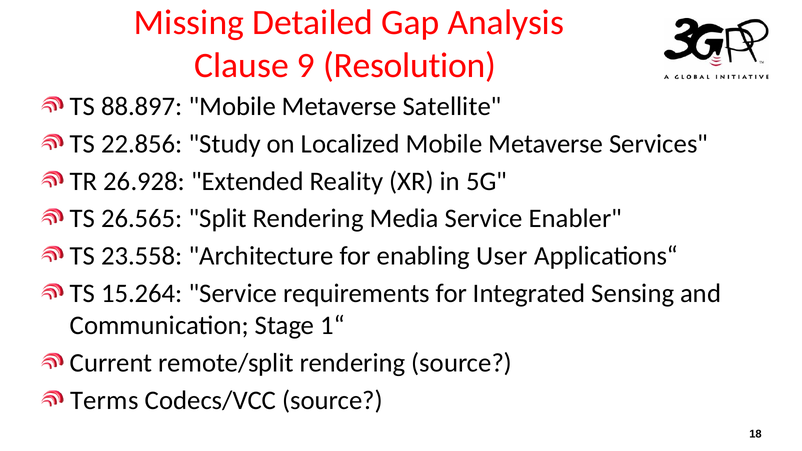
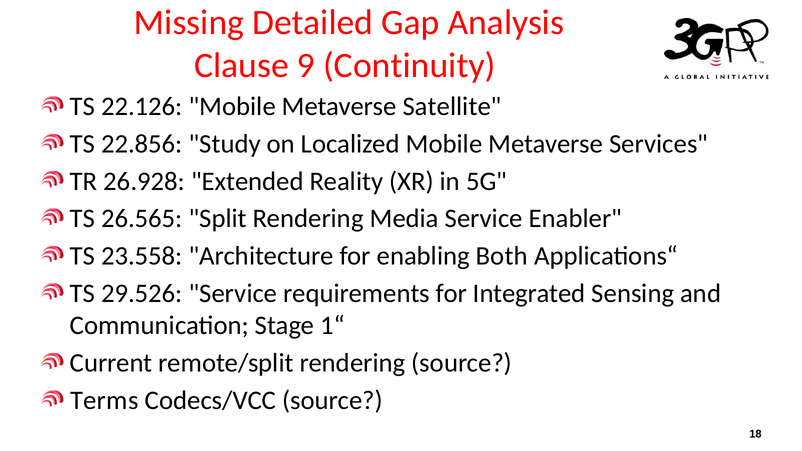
Resolution: Resolution -> Continuity
88.897: 88.897 -> 22.126
User: User -> Both
15.264: 15.264 -> 29.526
